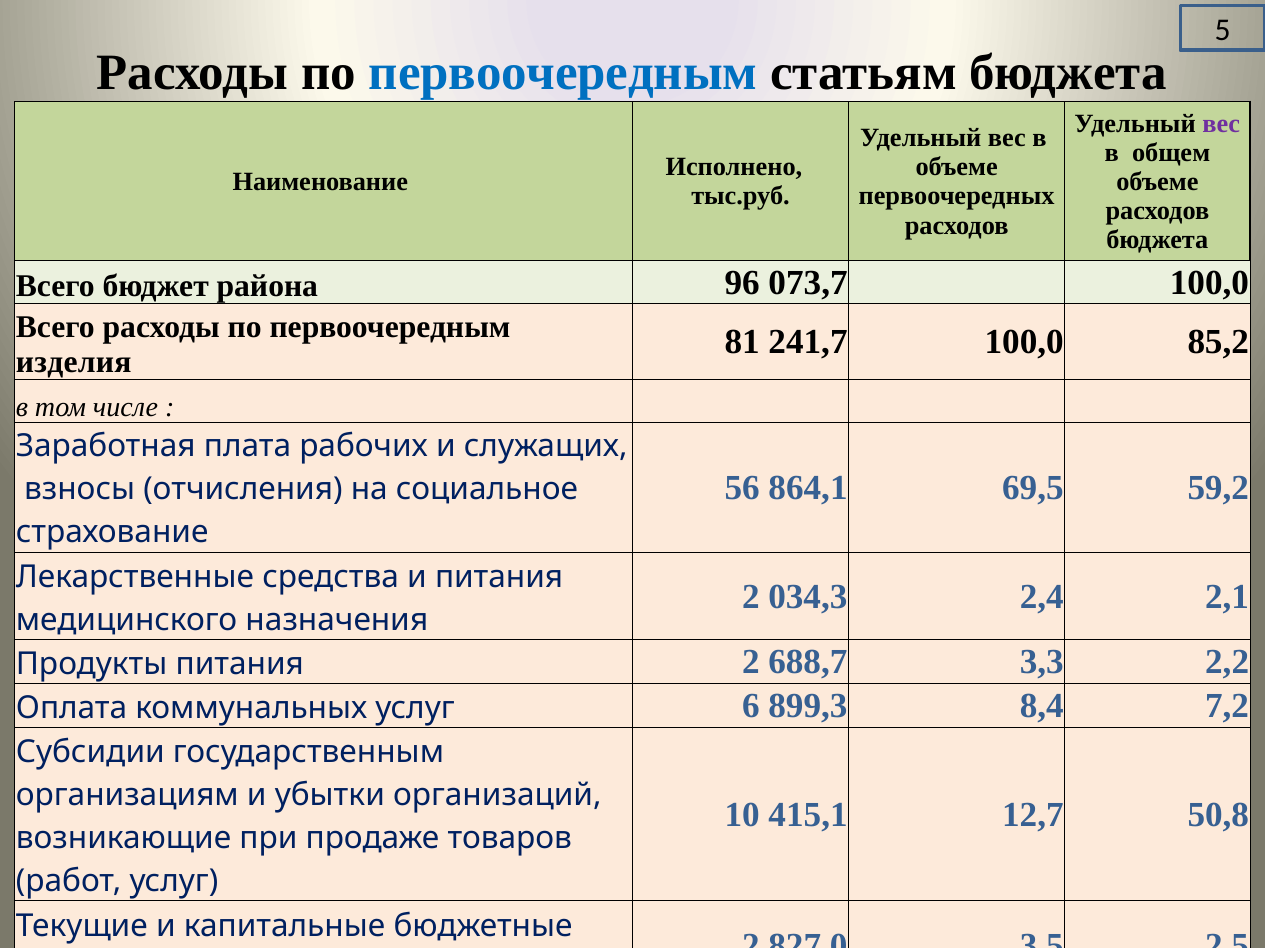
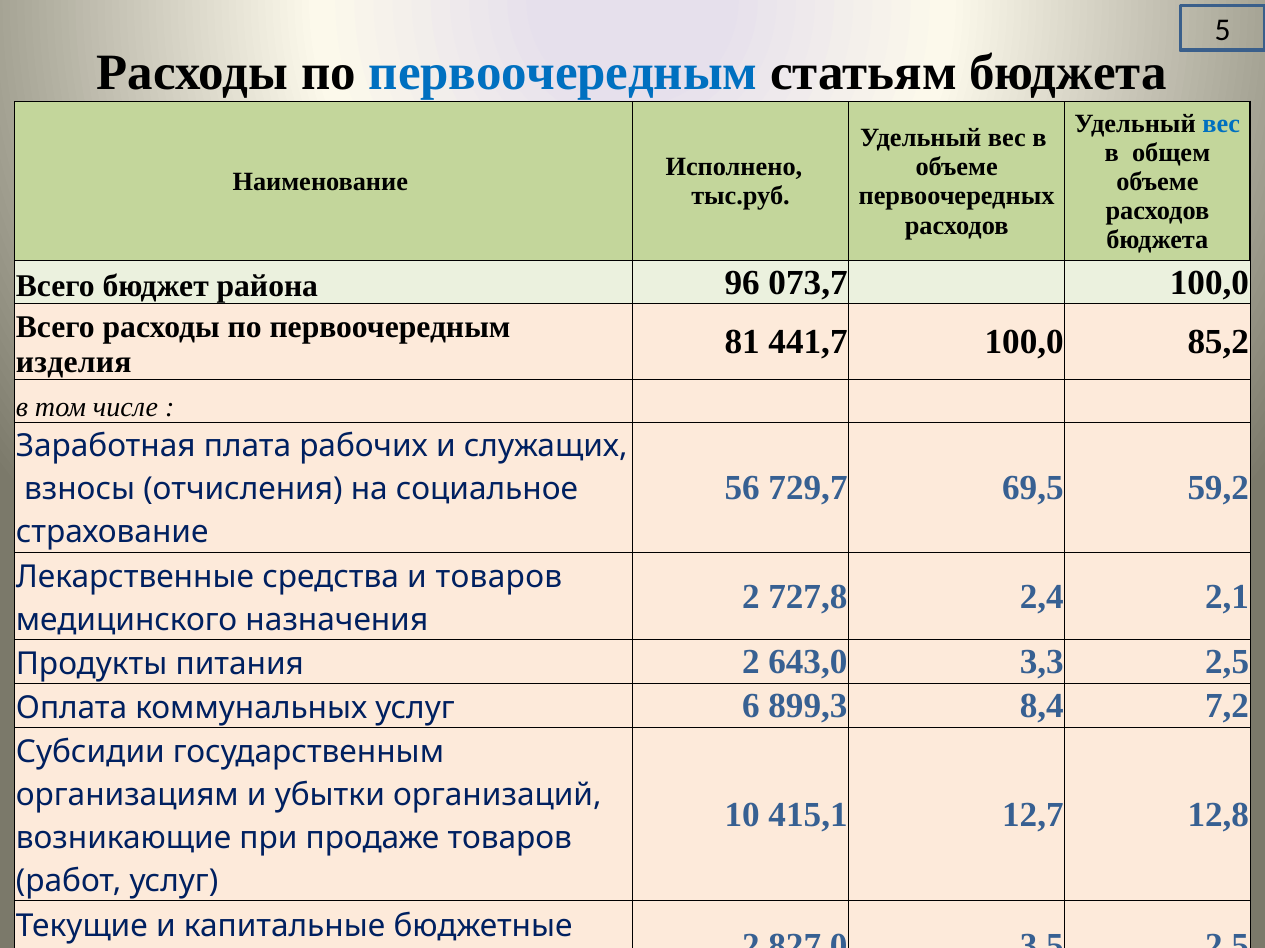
вес at (1221, 124) colour: purple -> blue
241,7: 241,7 -> 441,7
864,1: 864,1 -> 729,7
и питания: питания -> товаров
034,3: 034,3 -> 727,8
688,7: 688,7 -> 643,0
3,3 2,2: 2,2 -> 2,5
50,8: 50,8 -> 12,8
